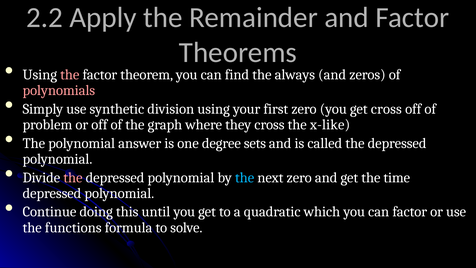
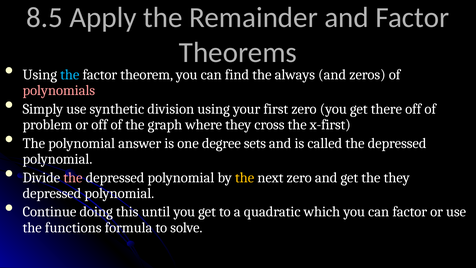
2.2: 2.2 -> 8.5
the at (70, 75) colour: pink -> light blue
get cross: cross -> there
x-like: x-like -> x-first
the at (245, 177) colour: light blue -> yellow
the time: time -> they
